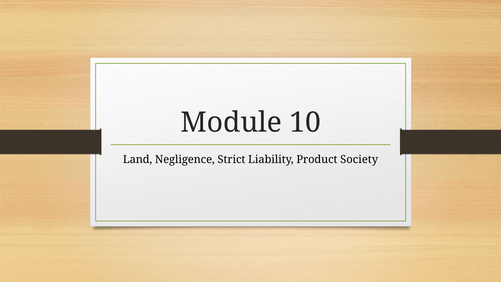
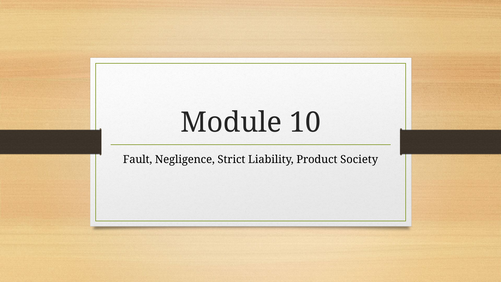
Land: Land -> Fault
